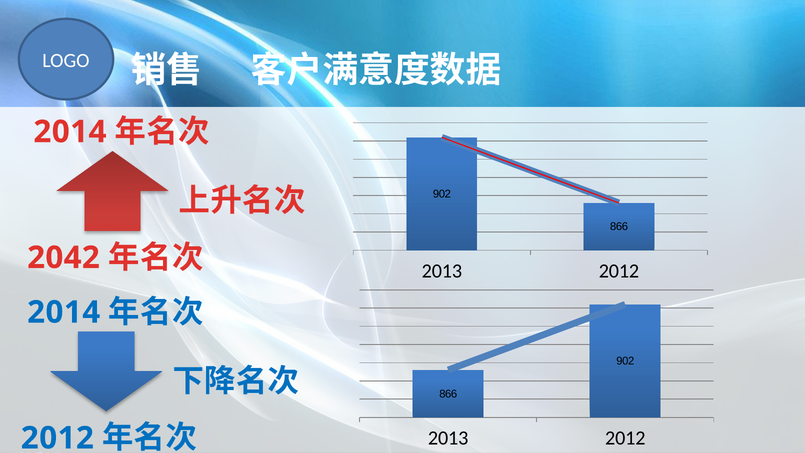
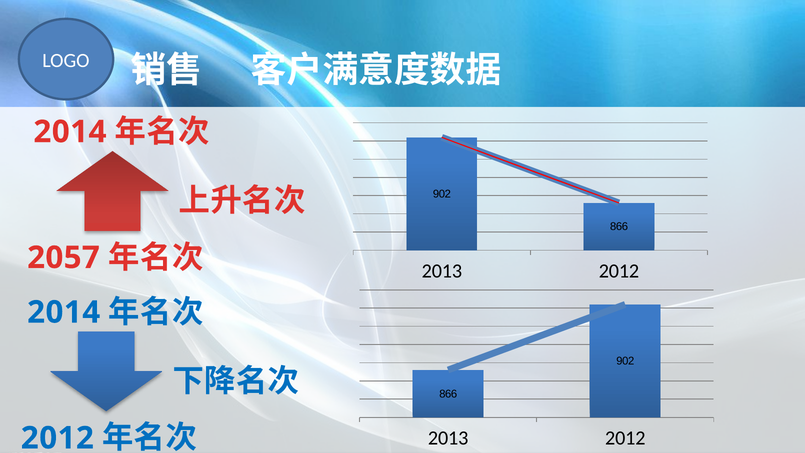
2042: 2042 -> 2057
